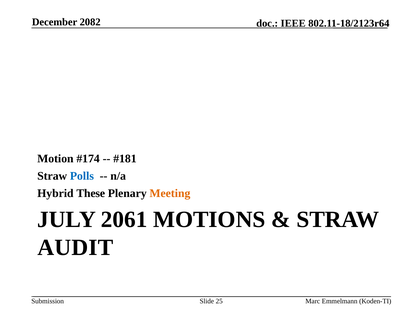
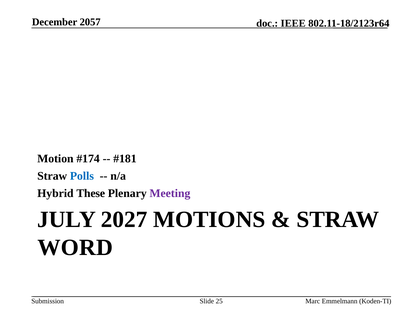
2082: 2082 -> 2057
Meeting colour: orange -> purple
2061: 2061 -> 2027
AUDIT: AUDIT -> WORD
